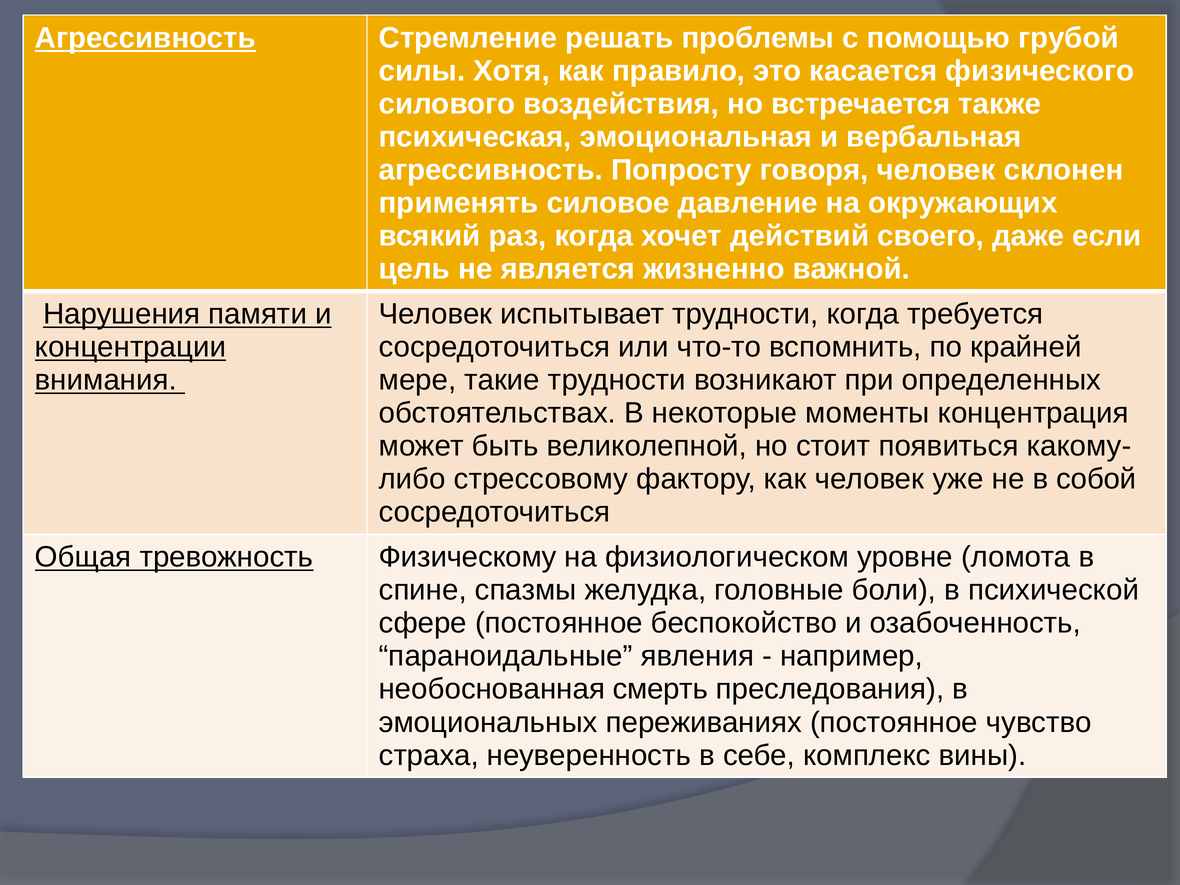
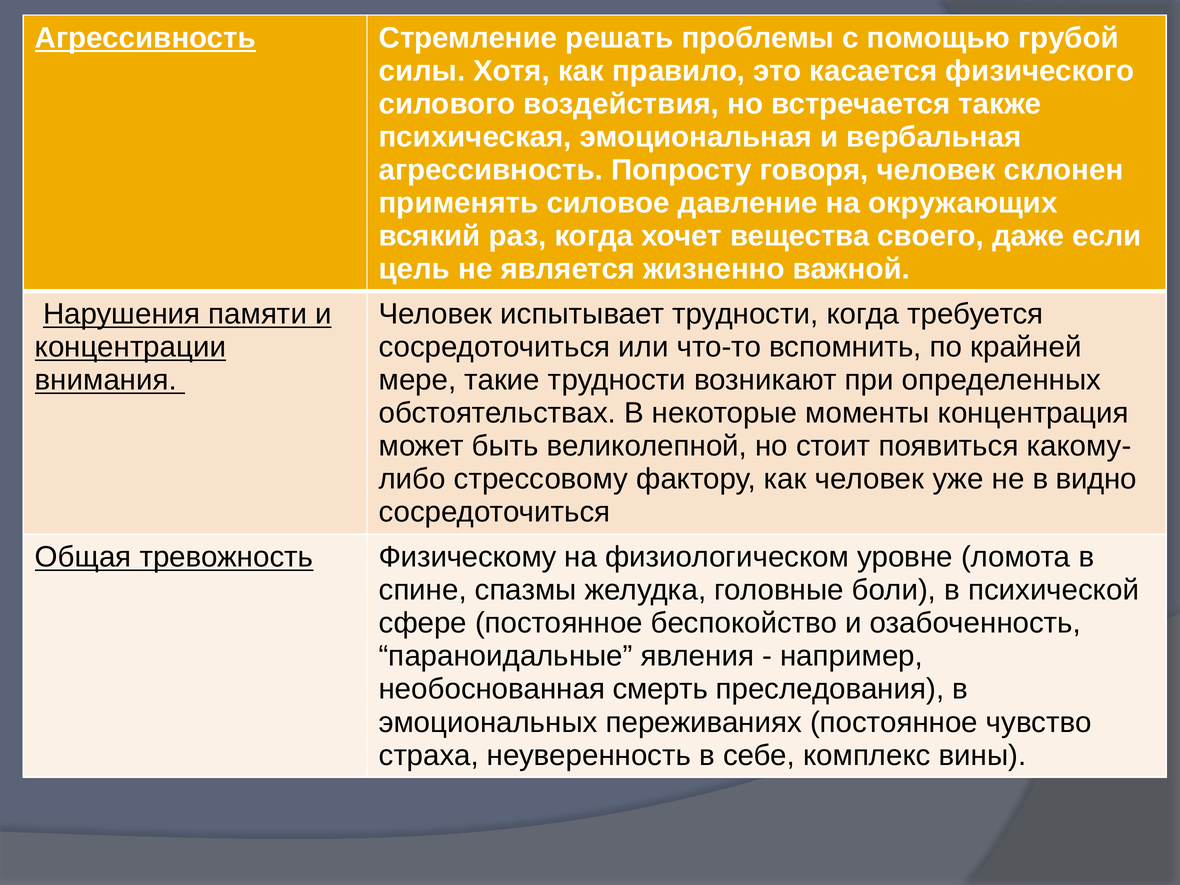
действий: действий -> вещества
собой: собой -> видно
